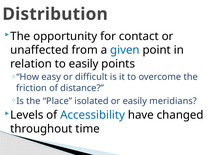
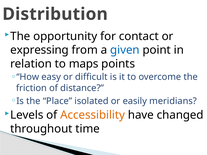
unaffected: unaffected -> expressing
to easily: easily -> maps
Accessibility colour: blue -> orange
